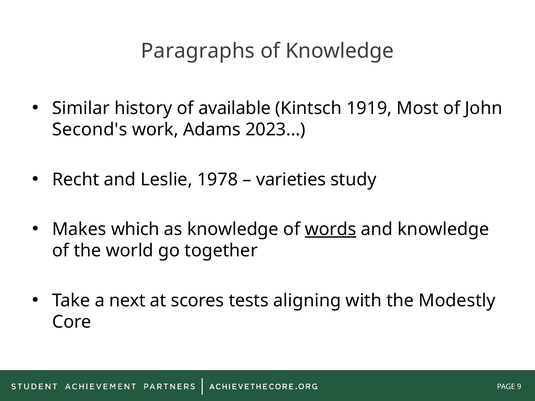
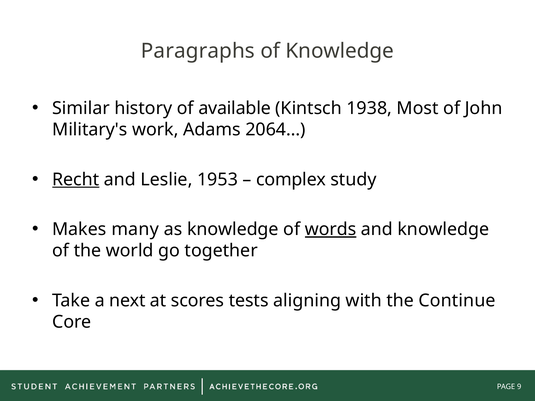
1919: 1919 -> 1938
Second's: Second's -> Military's
2023…: 2023… -> 2064…
Recht underline: none -> present
1978: 1978 -> 1953
varieties: varieties -> complex
which: which -> many
Modestly: Modestly -> Continue
